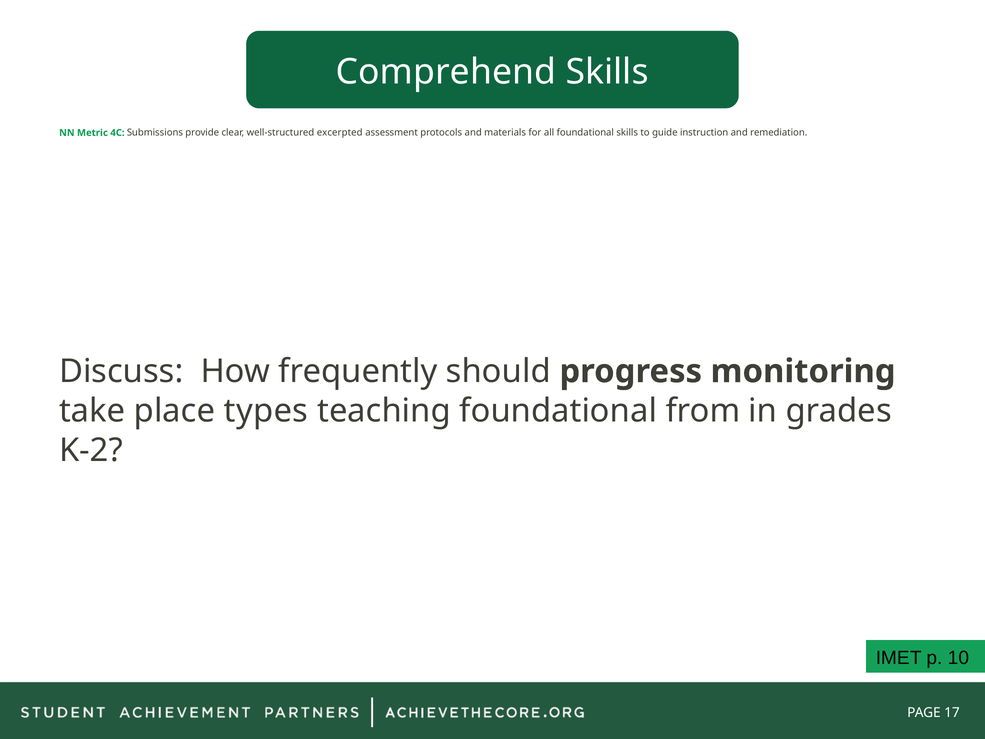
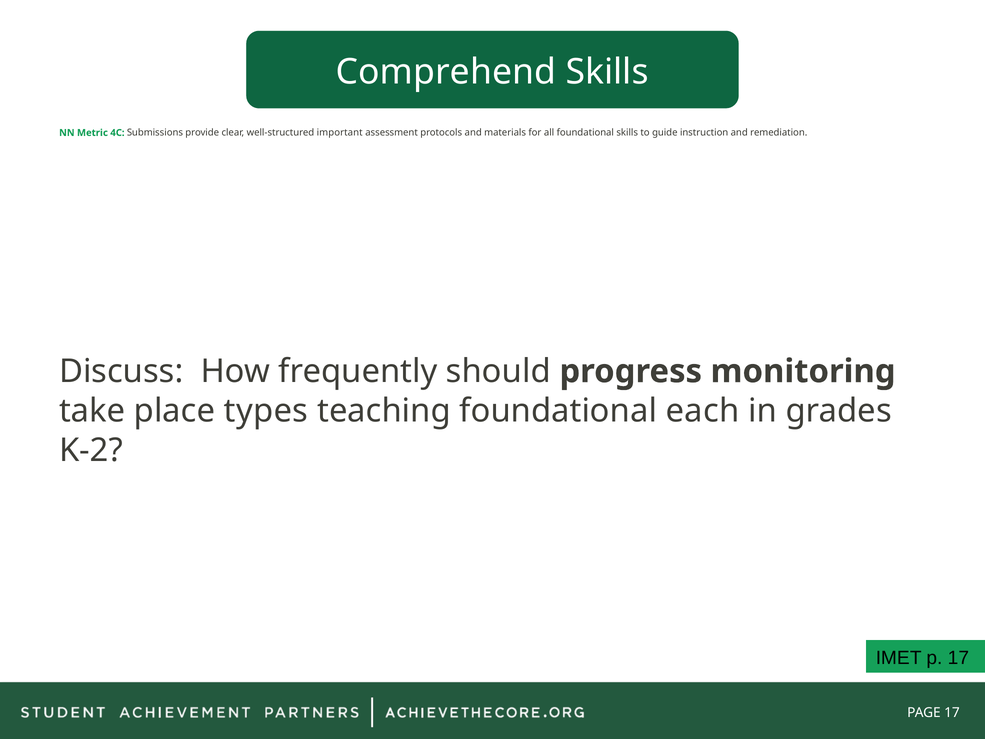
excerpted: excerpted -> important
from: from -> each
p 10: 10 -> 17
